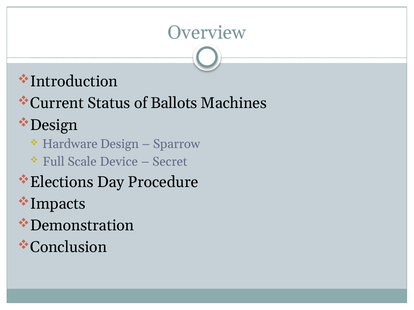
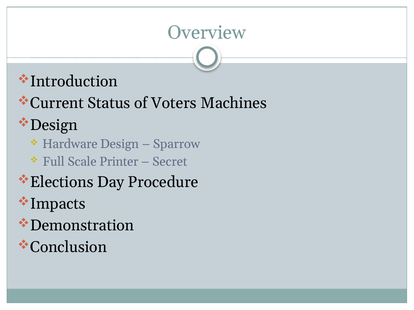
Ballots: Ballots -> Voters
Device: Device -> Printer
